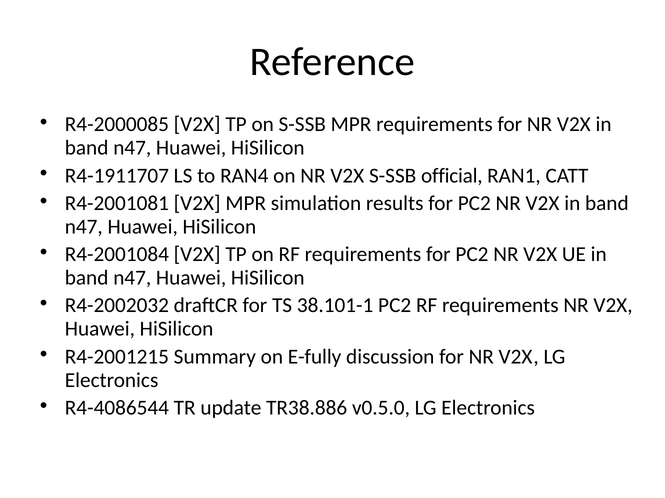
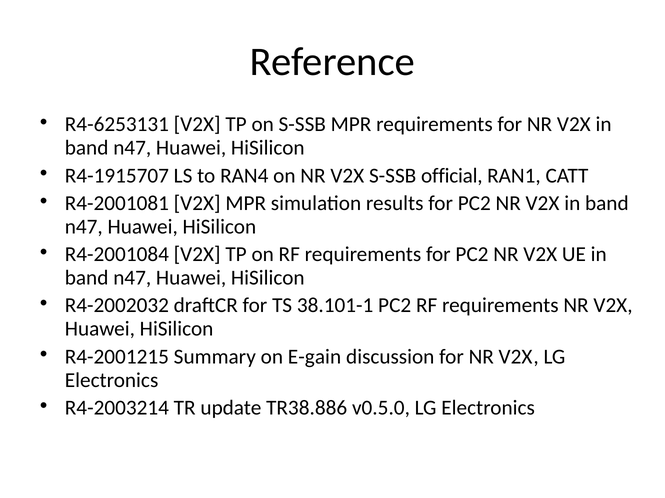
R4-2000085: R4-2000085 -> R4-6253131
R4-1911707: R4-1911707 -> R4-1915707
E-fully: E-fully -> E-gain
R4-4086544: R4-4086544 -> R4-2003214
